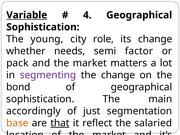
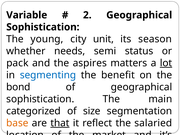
Variable underline: present -> none
4: 4 -> 2
role: role -> unit
its change: change -> season
factor: factor -> status
and the market: market -> aspires
lot underline: none -> present
segmenting colour: purple -> blue
the change: change -> benefit
accordingly: accordingly -> categorized
just: just -> size
